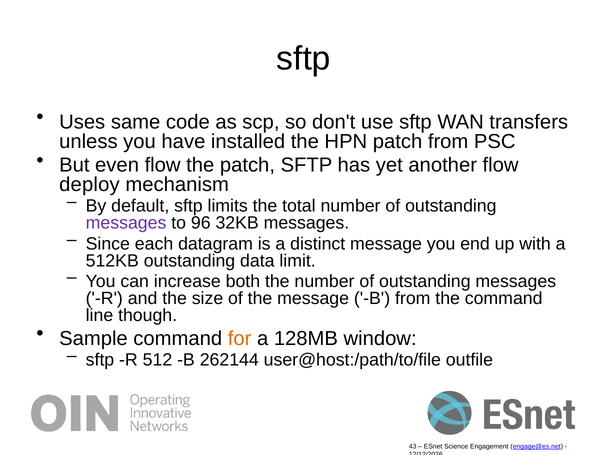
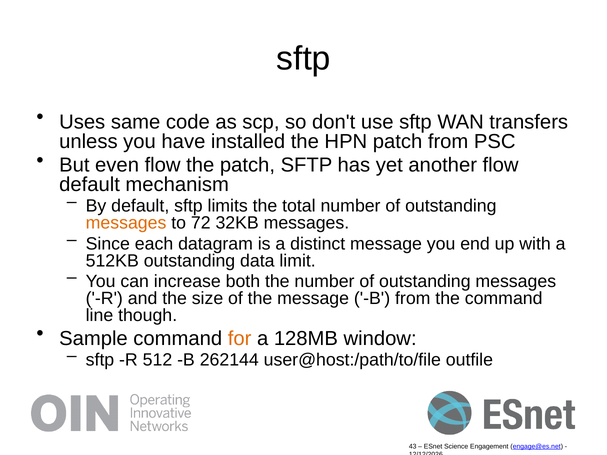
deploy at (89, 185): deploy -> default
messages at (126, 223) colour: purple -> orange
96: 96 -> 72
